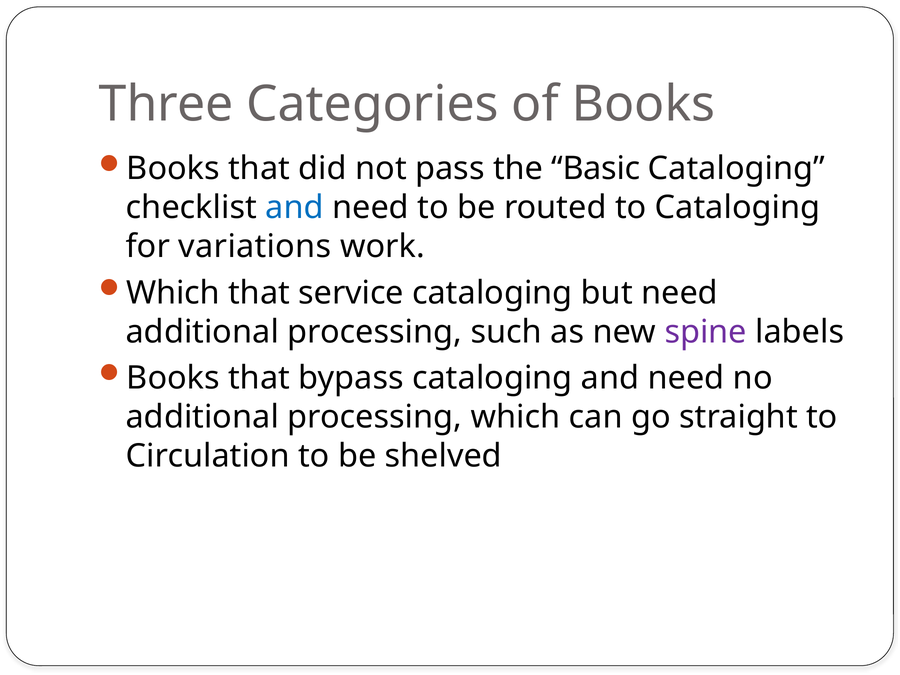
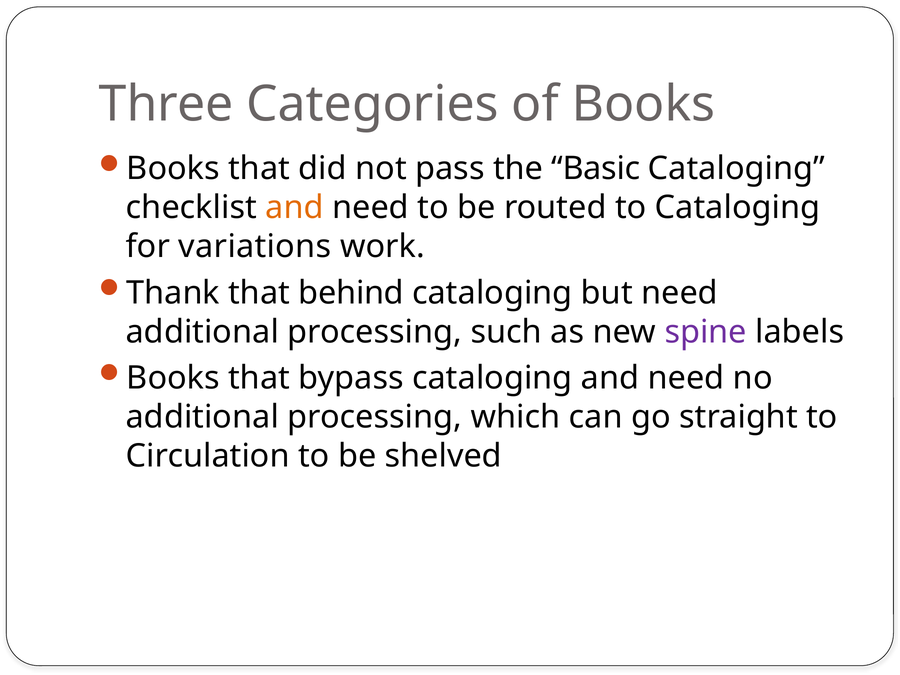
and at (295, 208) colour: blue -> orange
Which at (173, 293): Which -> Thank
service: service -> behind
